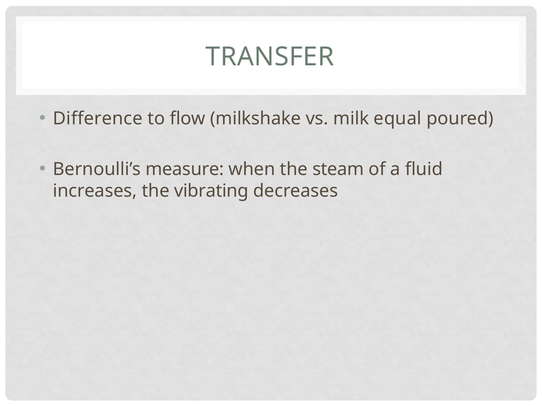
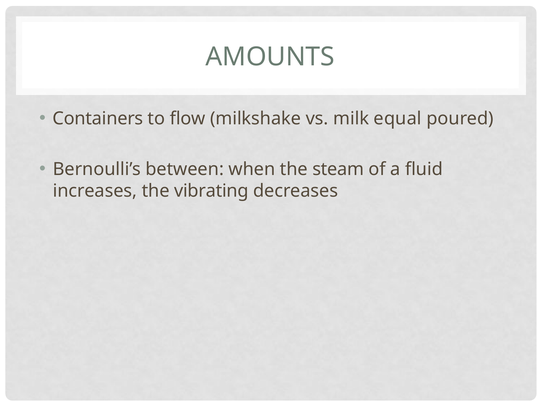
TRANSFER: TRANSFER -> AMOUNTS
Difference: Difference -> Containers
measure: measure -> between
